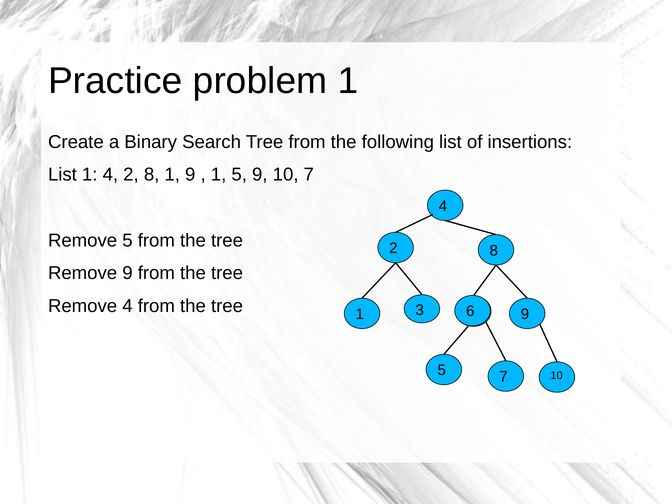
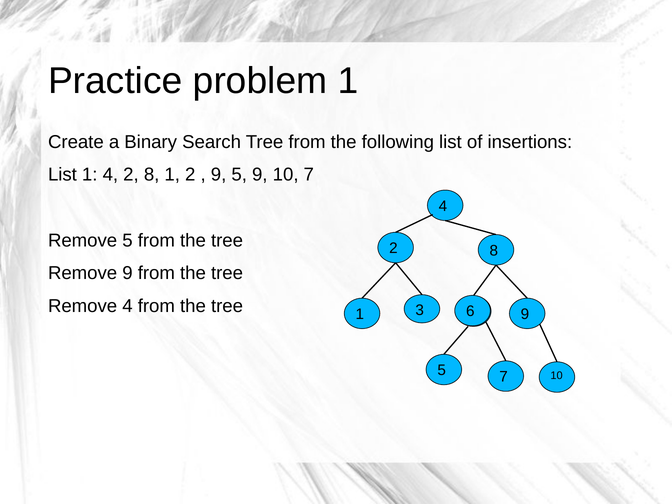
1 9: 9 -> 2
1 at (219, 175): 1 -> 9
